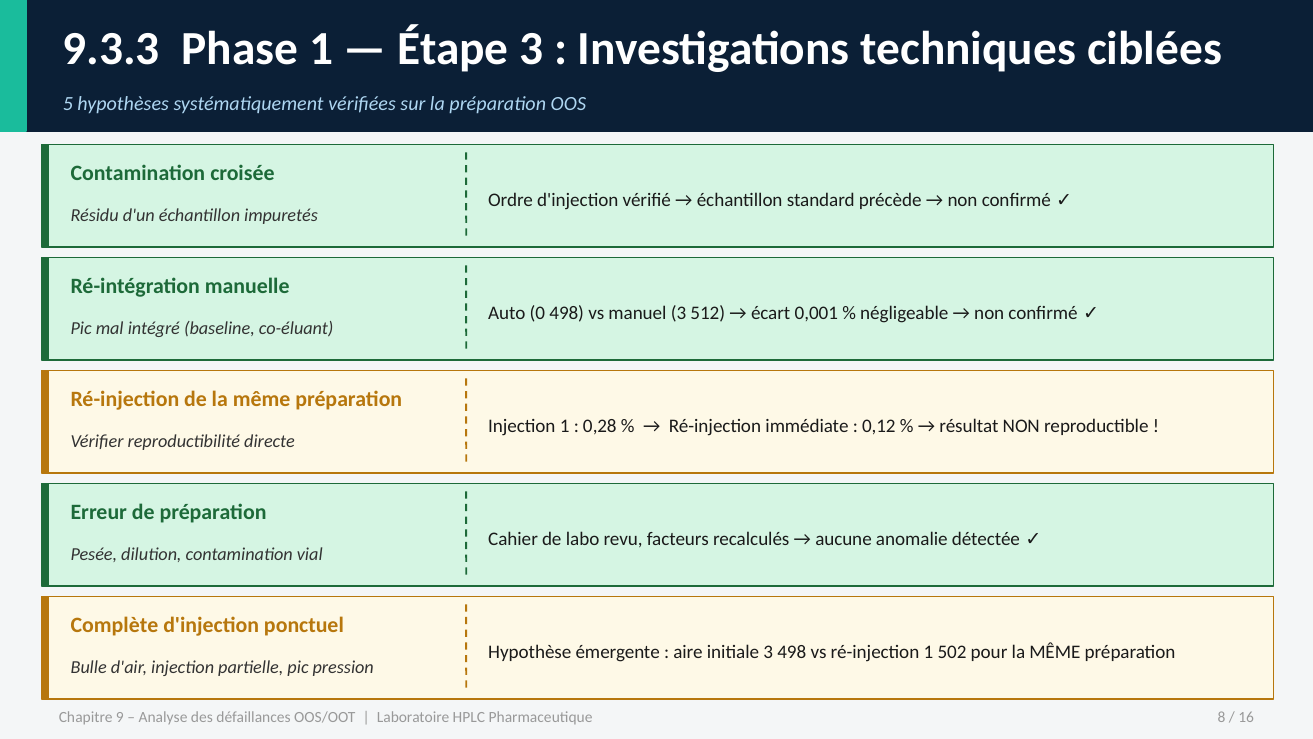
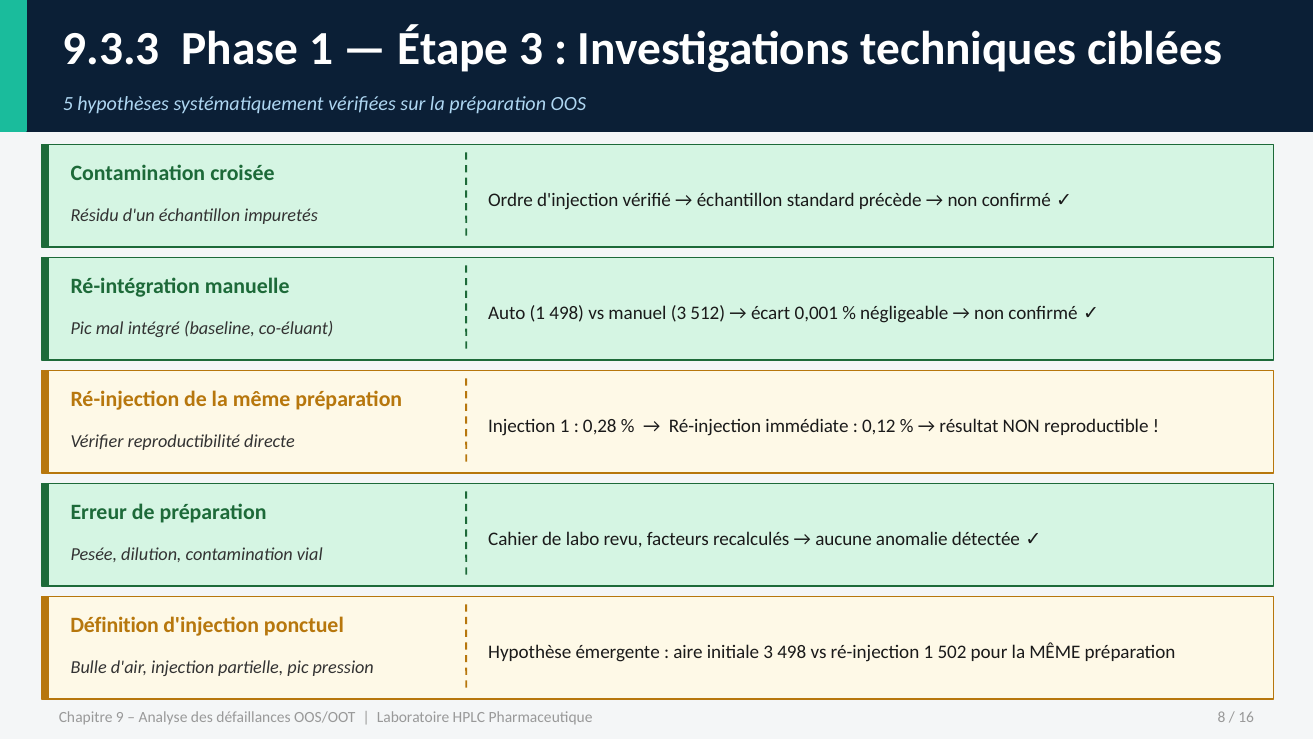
Auto 0: 0 -> 1
Complète: Complète -> Définition
